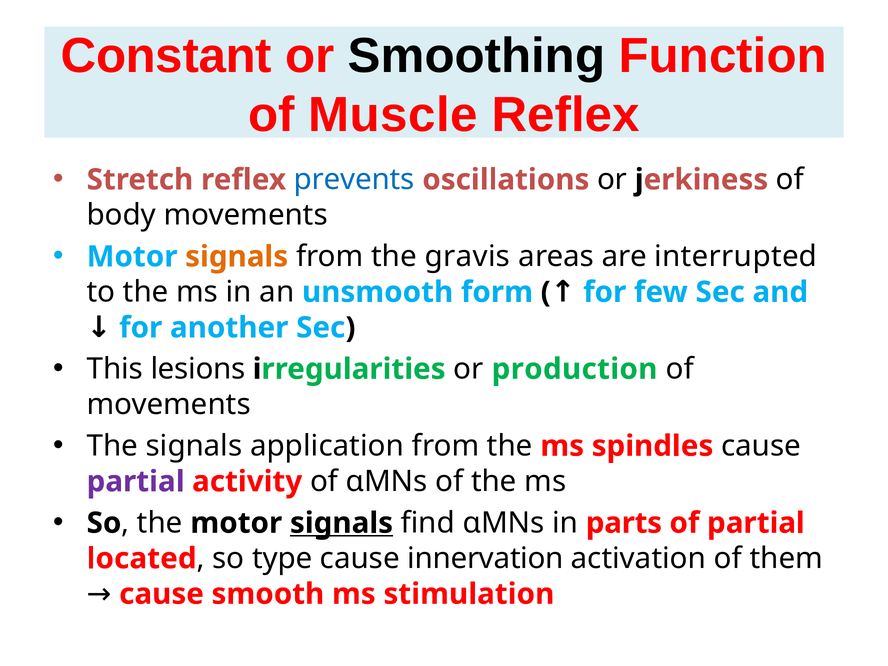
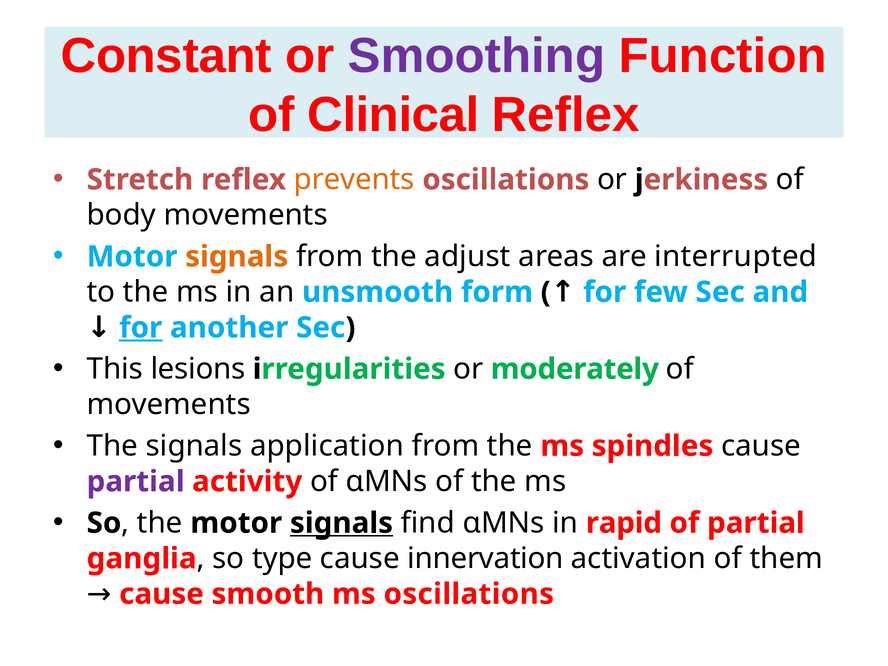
Smoothing colour: black -> purple
Muscle: Muscle -> Clinical
prevents colour: blue -> orange
gravis: gravis -> adjust
for at (141, 328) underline: none -> present
production: production -> moderately
parts: parts -> rapid
located: located -> ganglia
ms stimulation: stimulation -> oscillations
